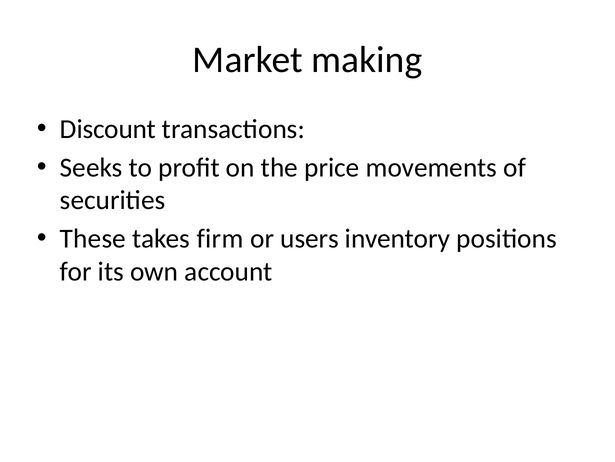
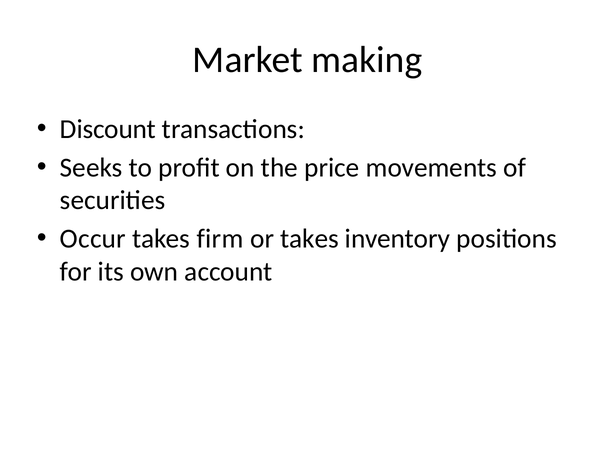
These: These -> Occur
or users: users -> takes
